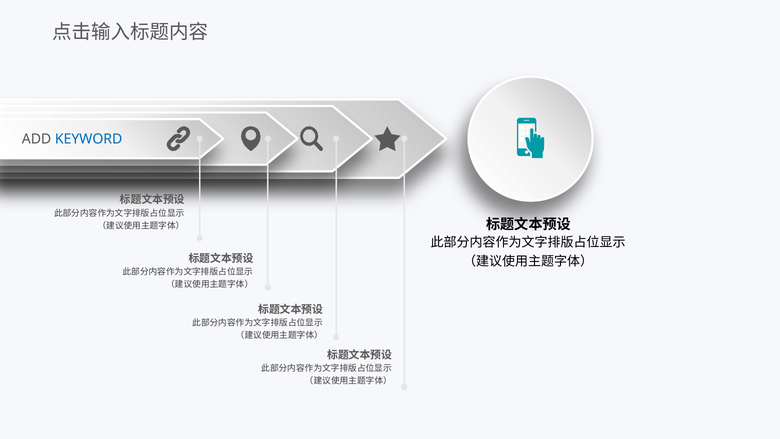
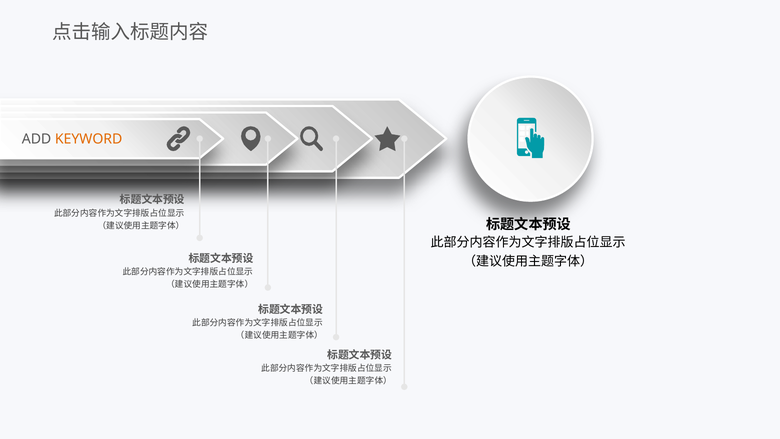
KEYWORD colour: blue -> orange
